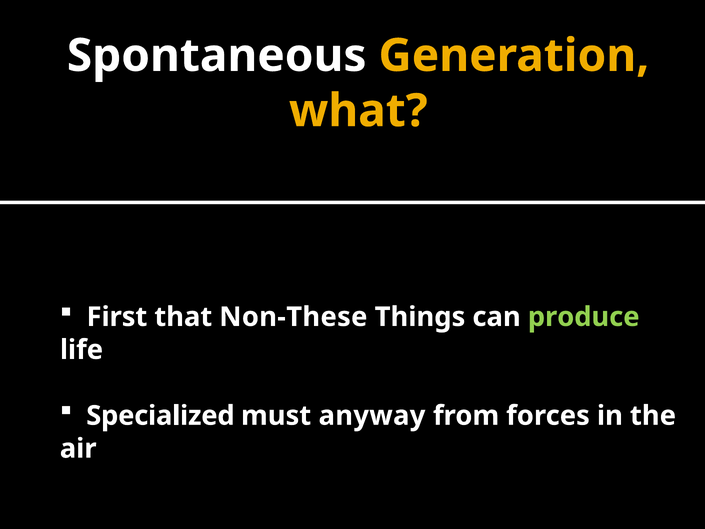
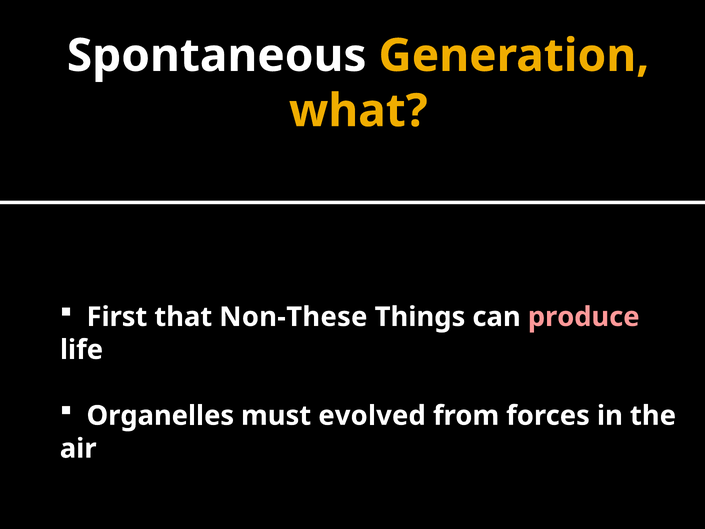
produce colour: light green -> pink
Specialized: Specialized -> Organelles
anyway: anyway -> evolved
